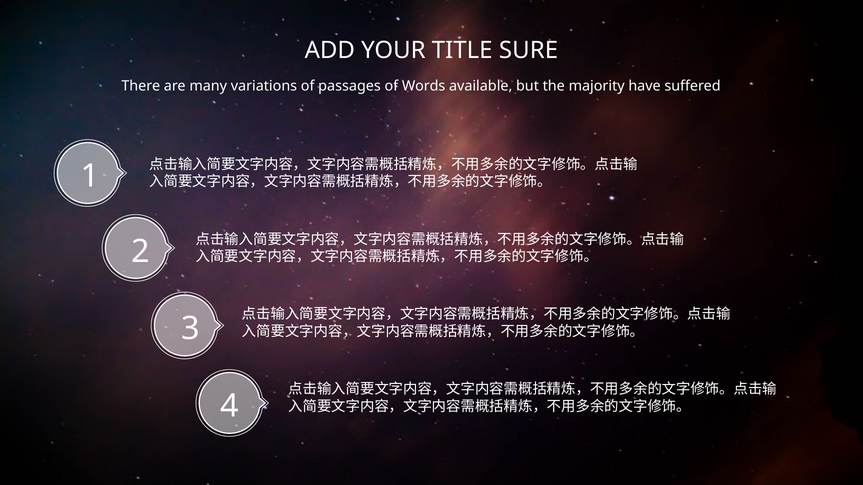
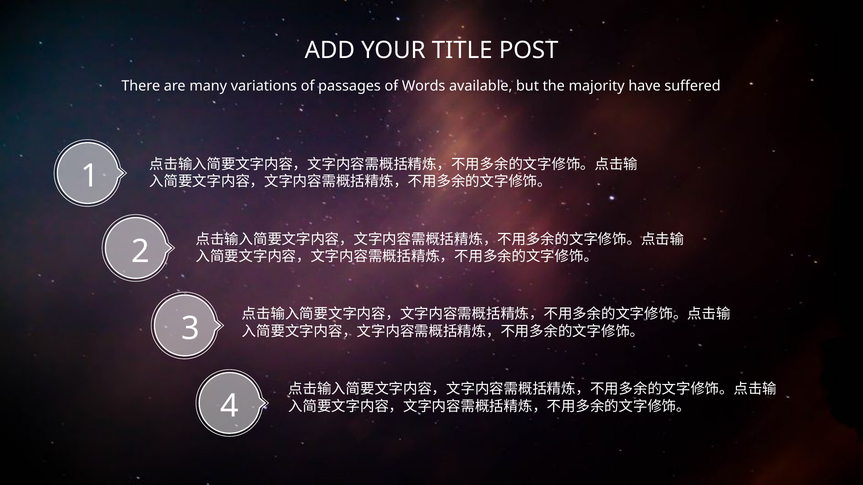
SURE: SURE -> POST
